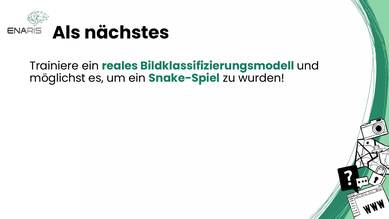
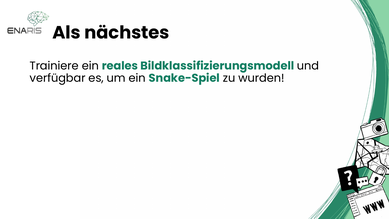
möglichst: möglichst -> verfügbar
